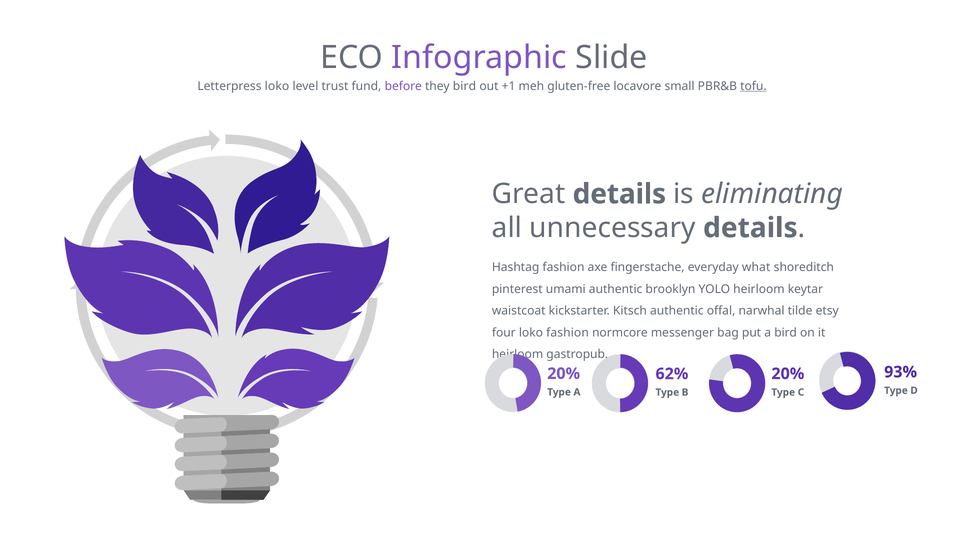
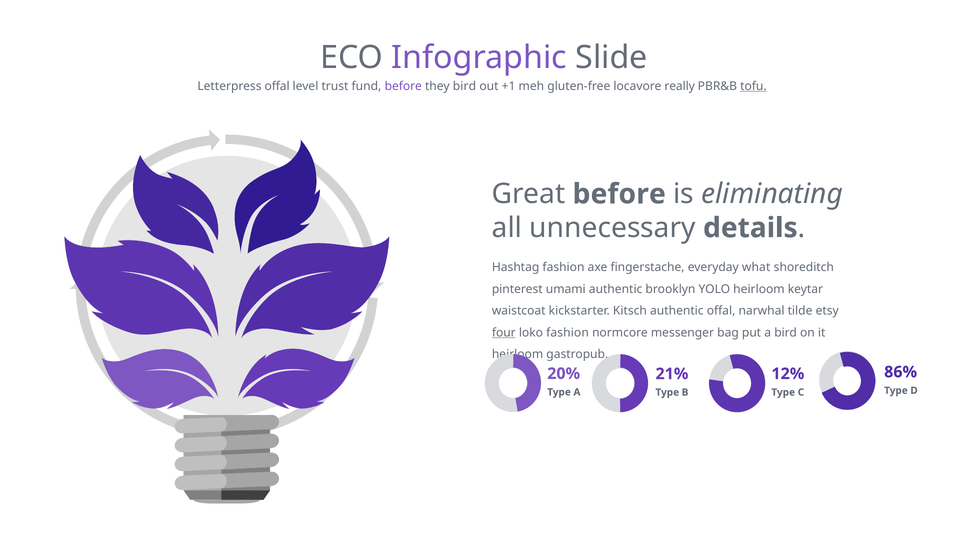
Letterpress loko: loko -> offal
small: small -> really
Great details: details -> before
four underline: none -> present
93%: 93% -> 86%
62%: 62% -> 21%
20% at (788, 374): 20% -> 12%
